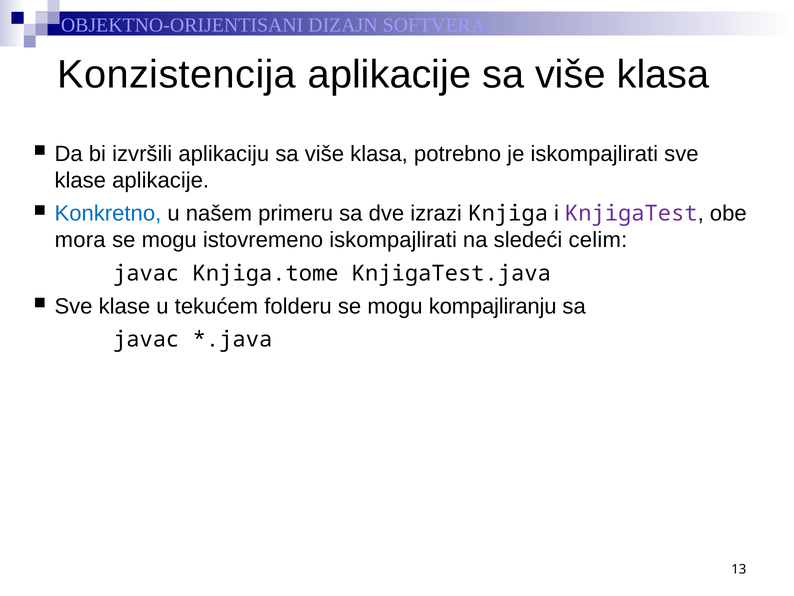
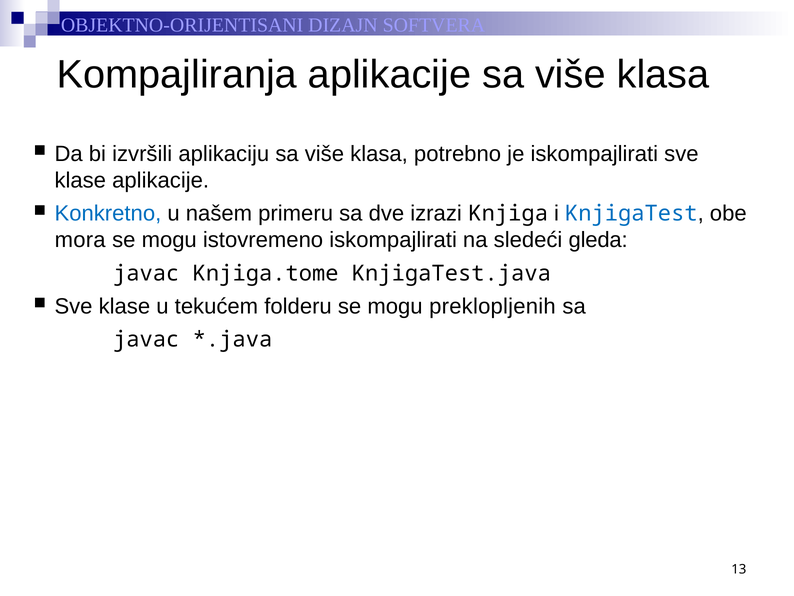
Konzistencija: Konzistencija -> Kompajliranja
KnjigaTest colour: purple -> blue
celim: celim -> gleda
kompajliranju: kompajliranju -> preklopljenih
